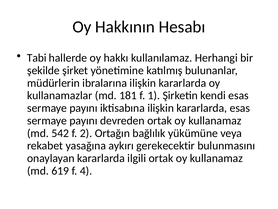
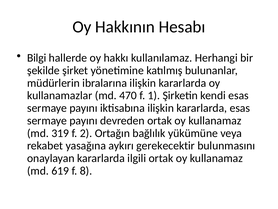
Tabi: Tabi -> Bilgi
181: 181 -> 470
542: 542 -> 319
4: 4 -> 8
